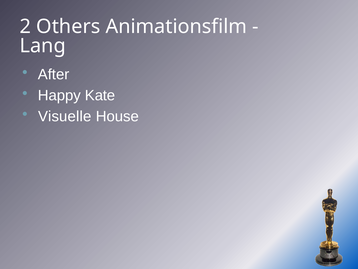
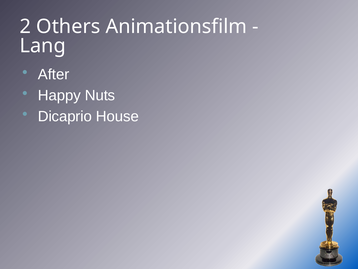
Kate: Kate -> Nuts
Visuelle: Visuelle -> Dicaprio
